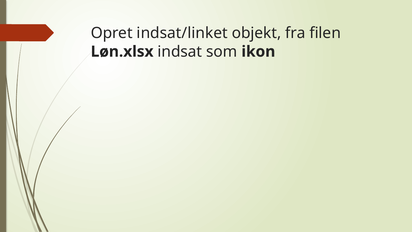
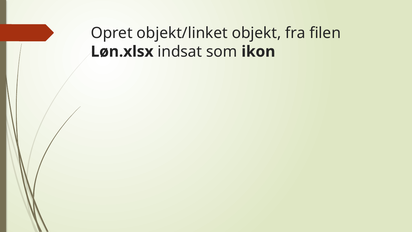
indsat/linket: indsat/linket -> objekt/linket
